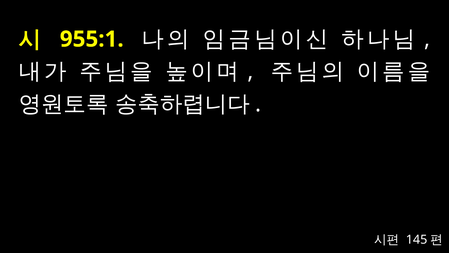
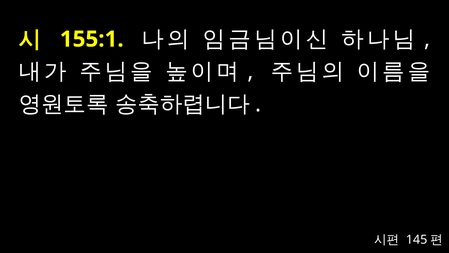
955:1: 955:1 -> 155:1
